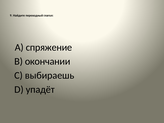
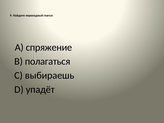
окончании: окончании -> полагаться
